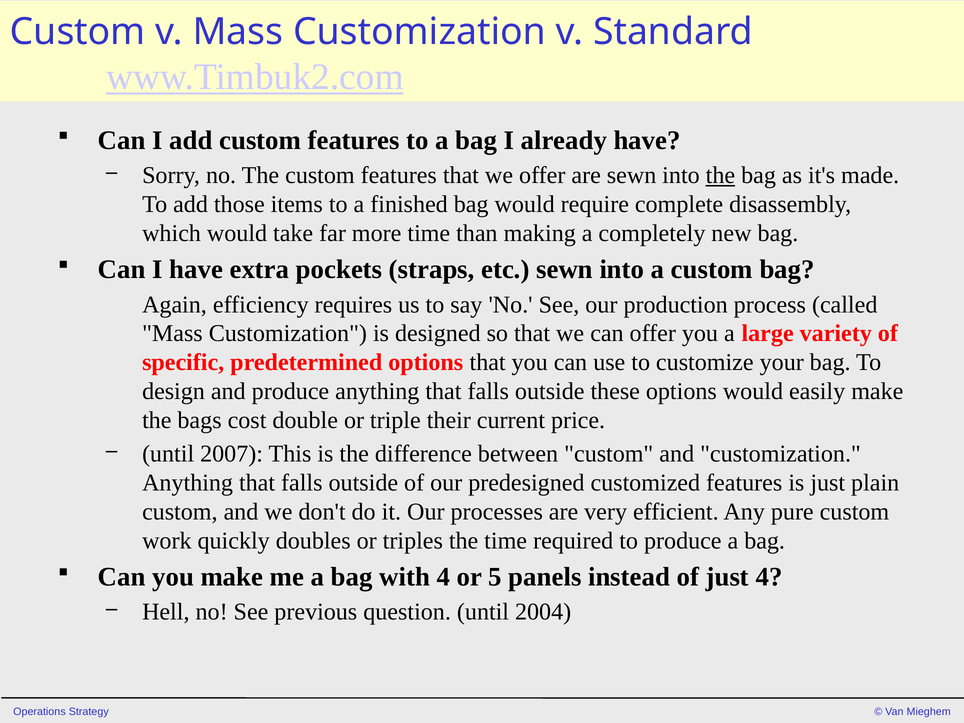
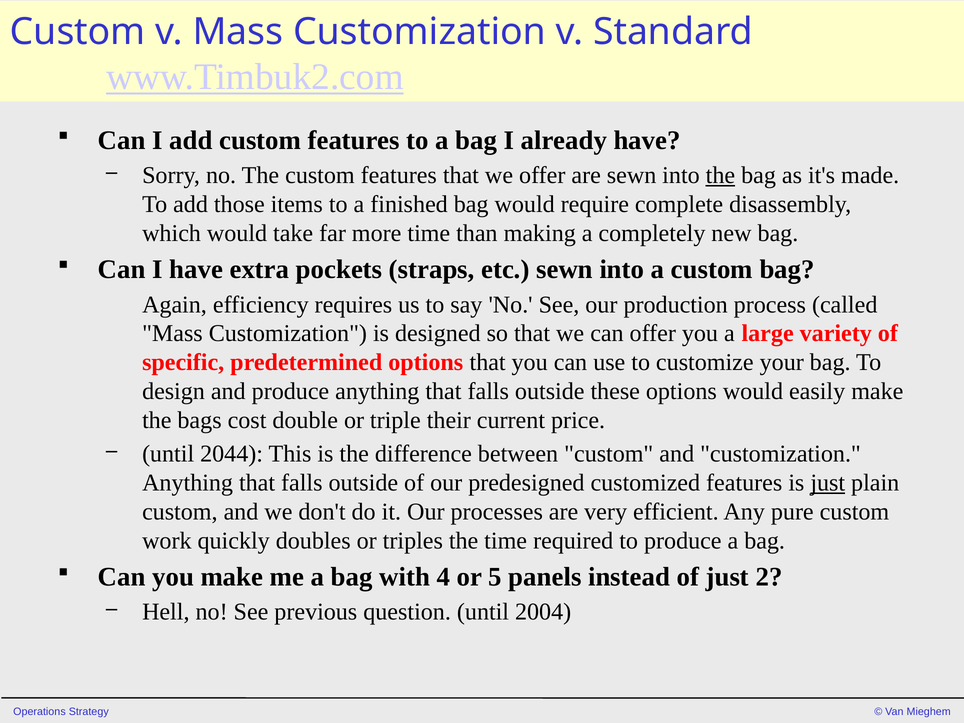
2007: 2007 -> 2044
just at (828, 483) underline: none -> present
just 4: 4 -> 2
